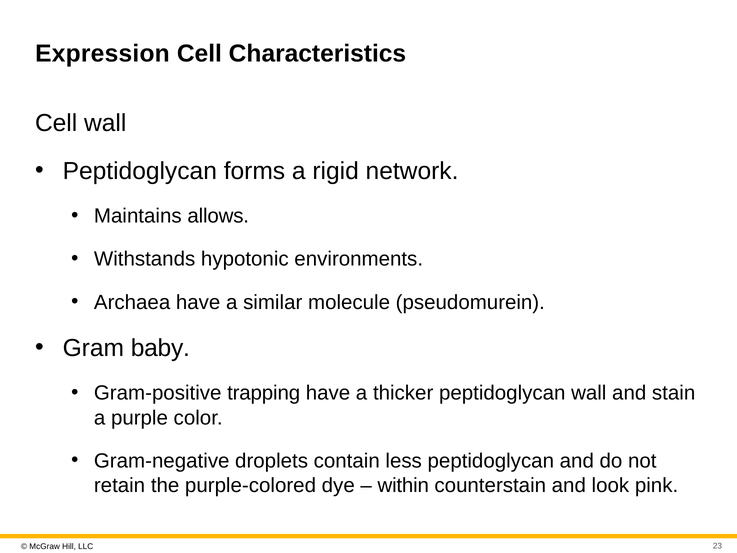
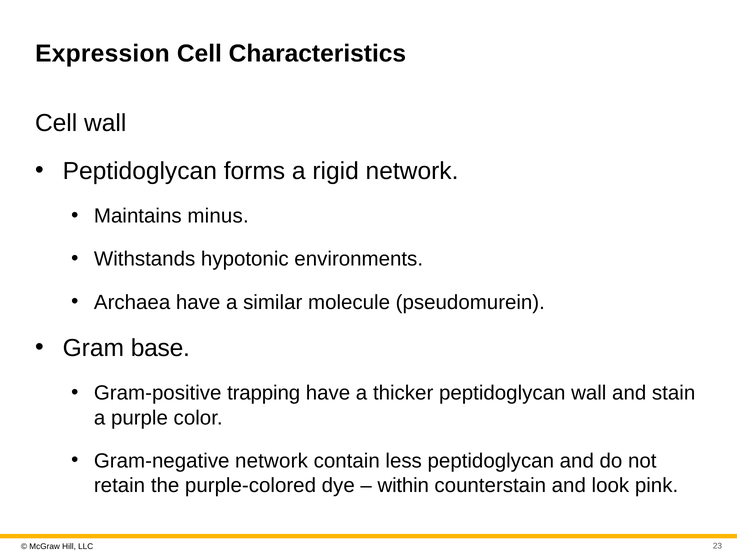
allows: allows -> minus
baby: baby -> base
Gram-negative droplets: droplets -> network
